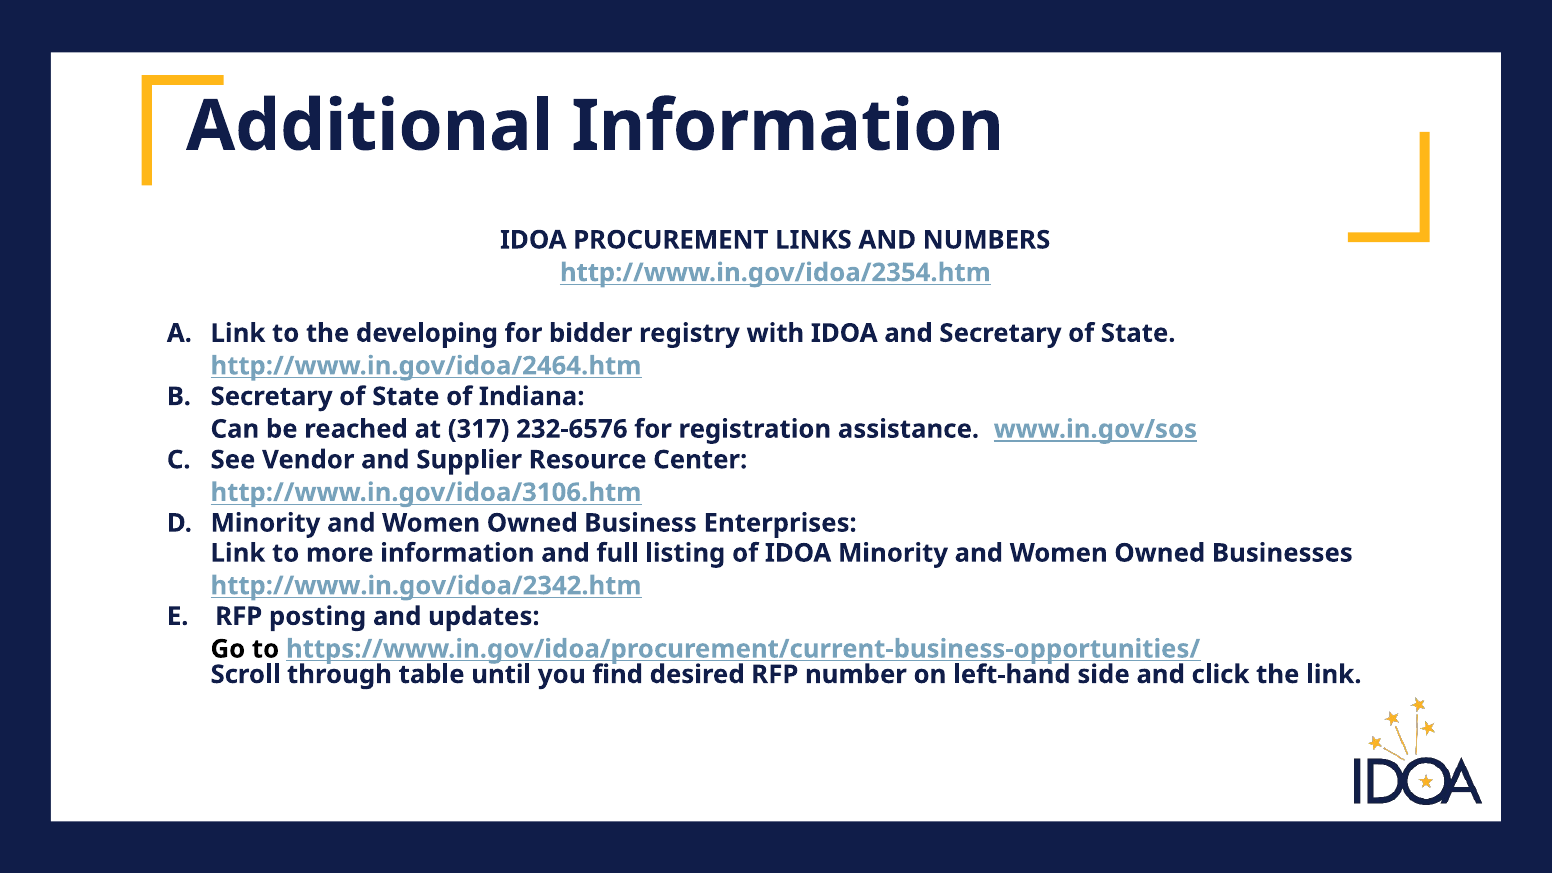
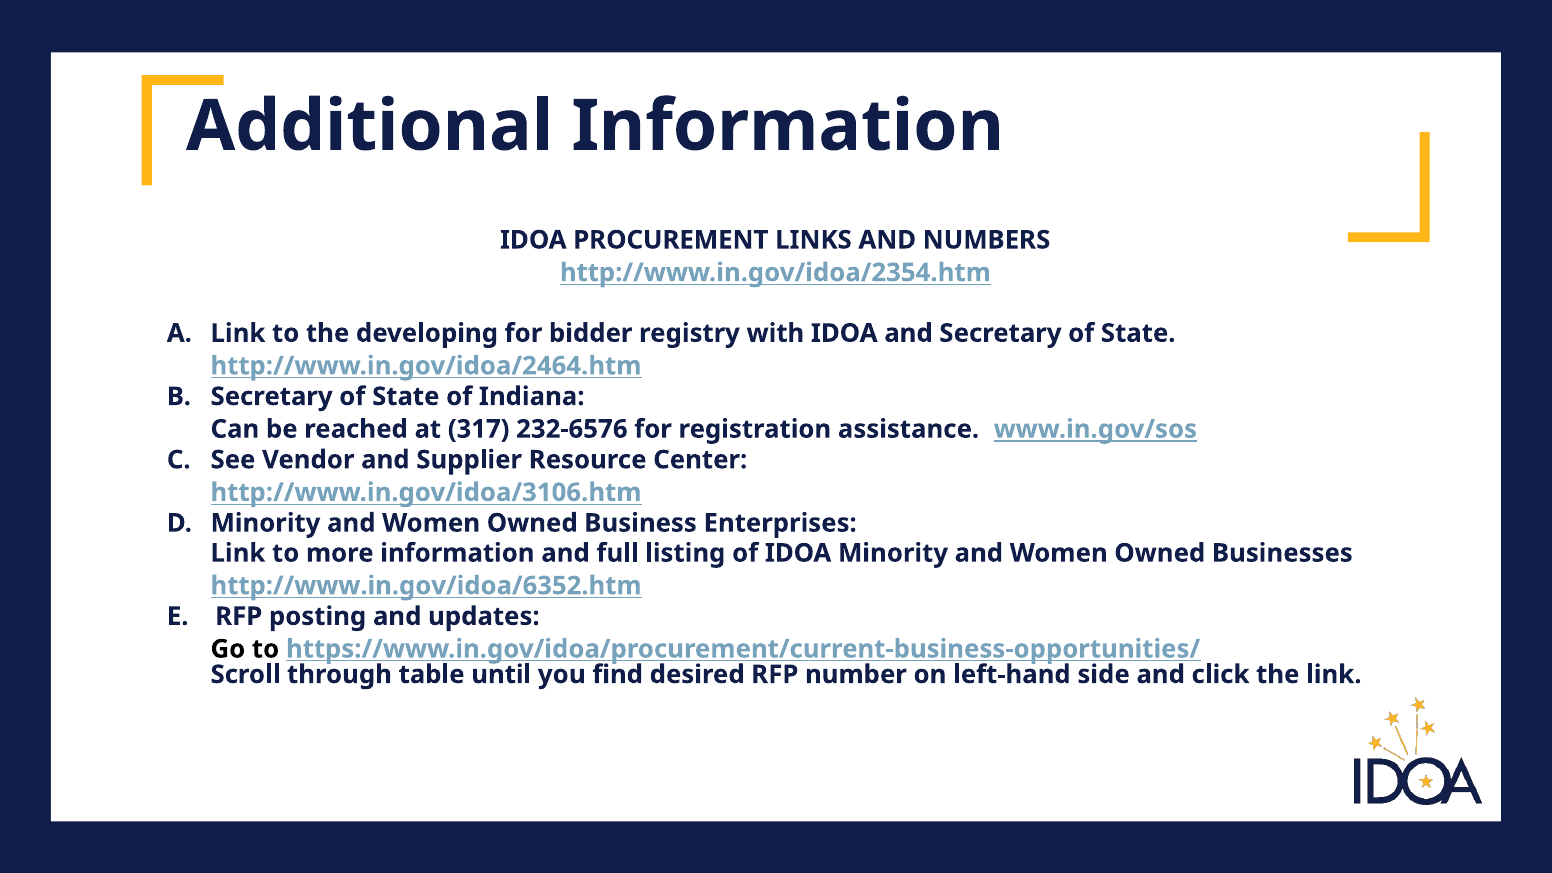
http://www.in.gov/idoa/2342.htm: http://www.in.gov/idoa/2342.htm -> http://www.in.gov/idoa/6352.htm
